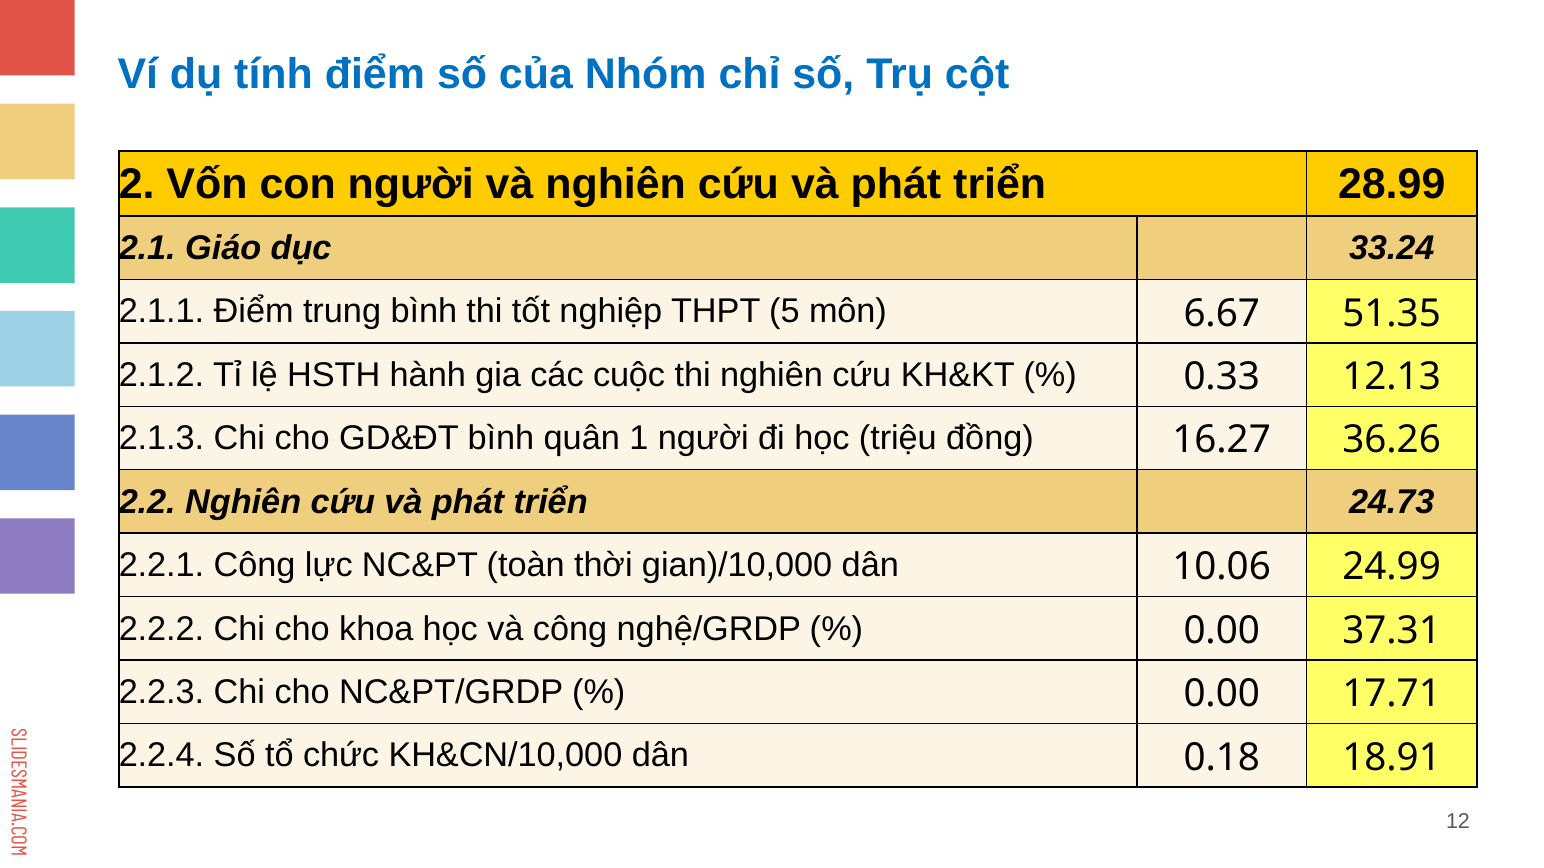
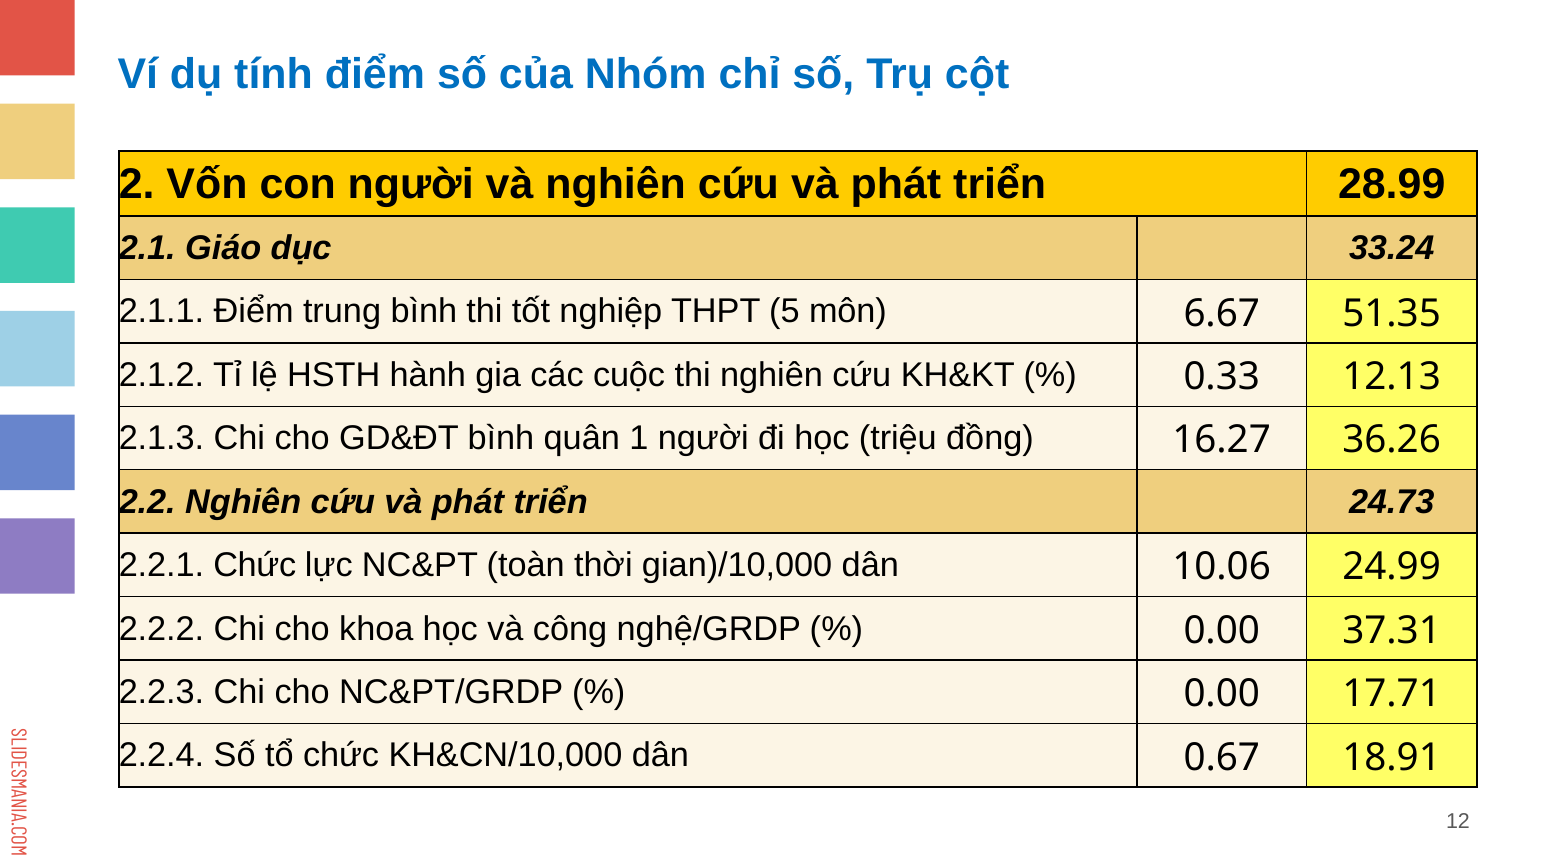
2.2.1 Công: Công -> Chức
0.18: 0.18 -> 0.67
